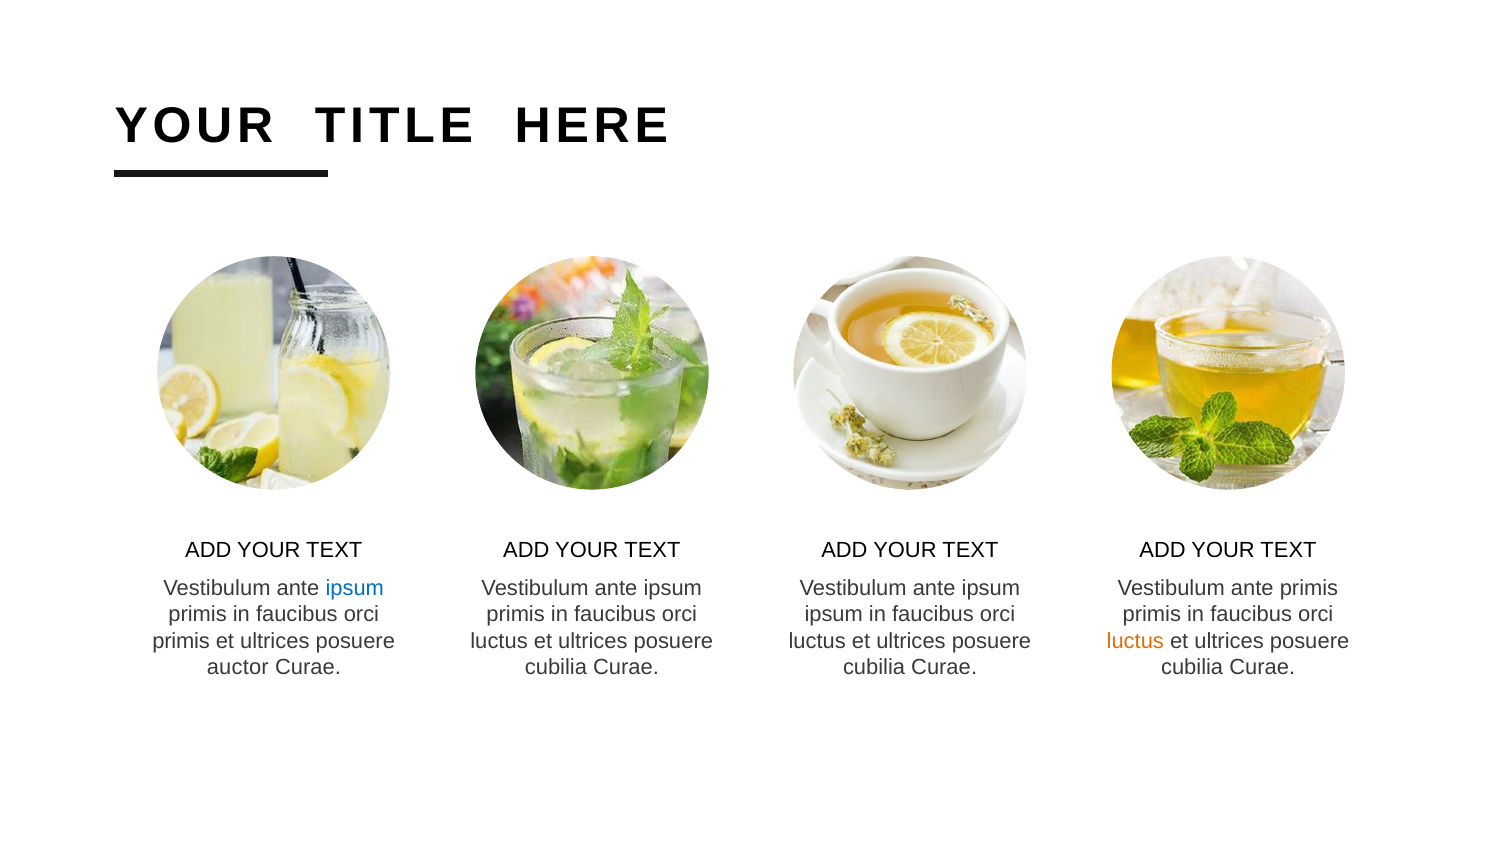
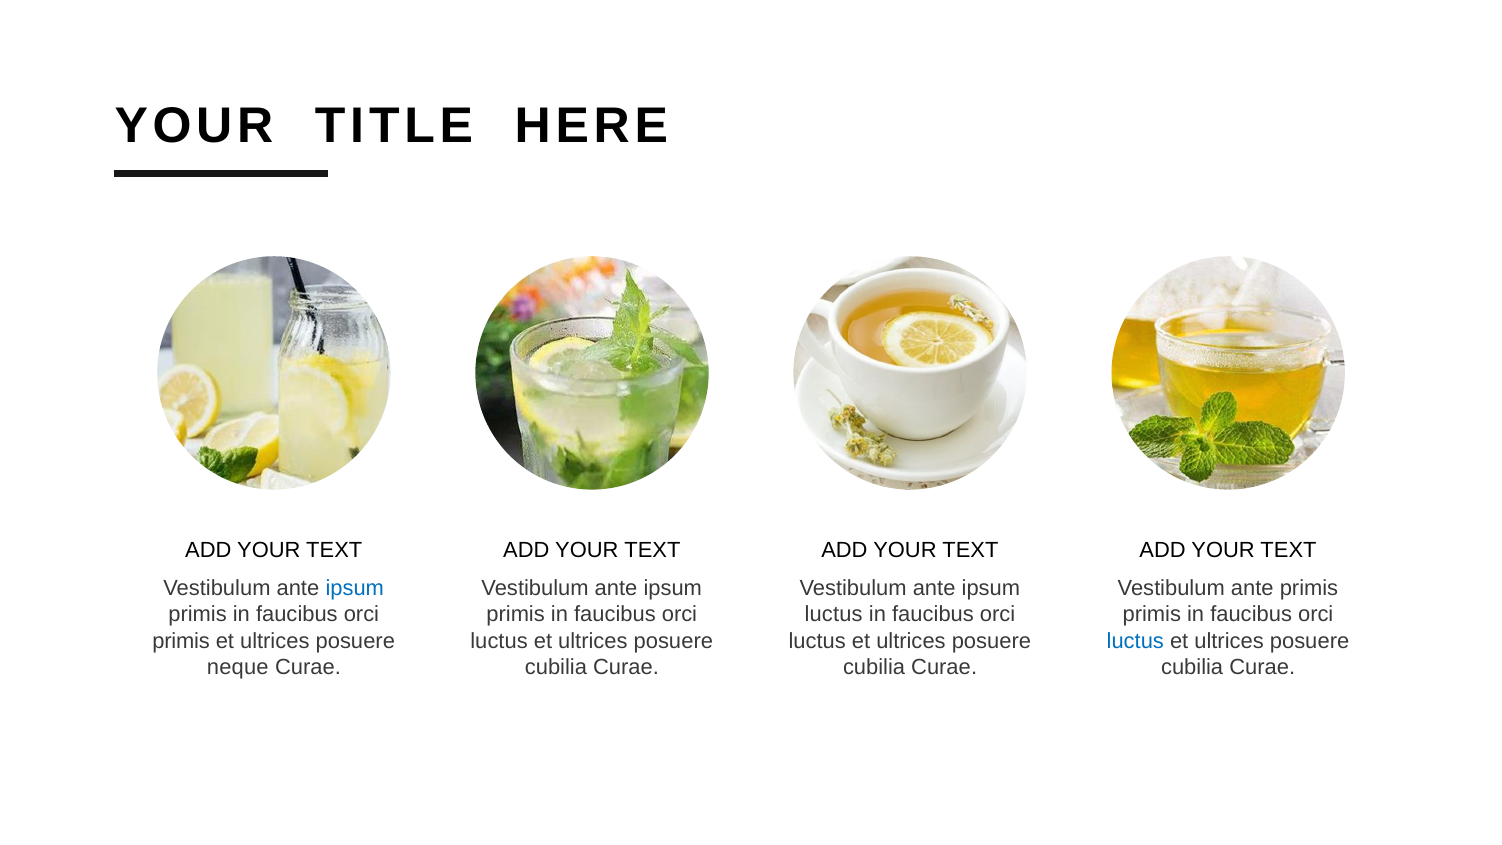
ipsum at (834, 615): ipsum -> luctus
luctus at (1135, 641) colour: orange -> blue
auctor: auctor -> neque
